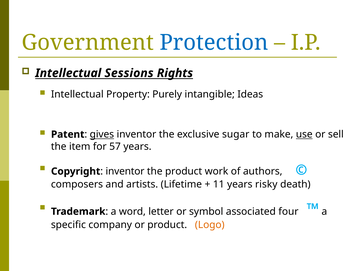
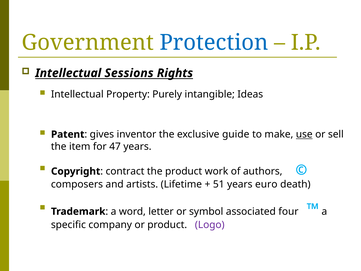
gives underline: present -> none
sugar: sugar -> guide
57: 57 -> 47
inventor at (125, 171): inventor -> contract
11: 11 -> 51
risky: risky -> euro
Logo colour: orange -> purple
